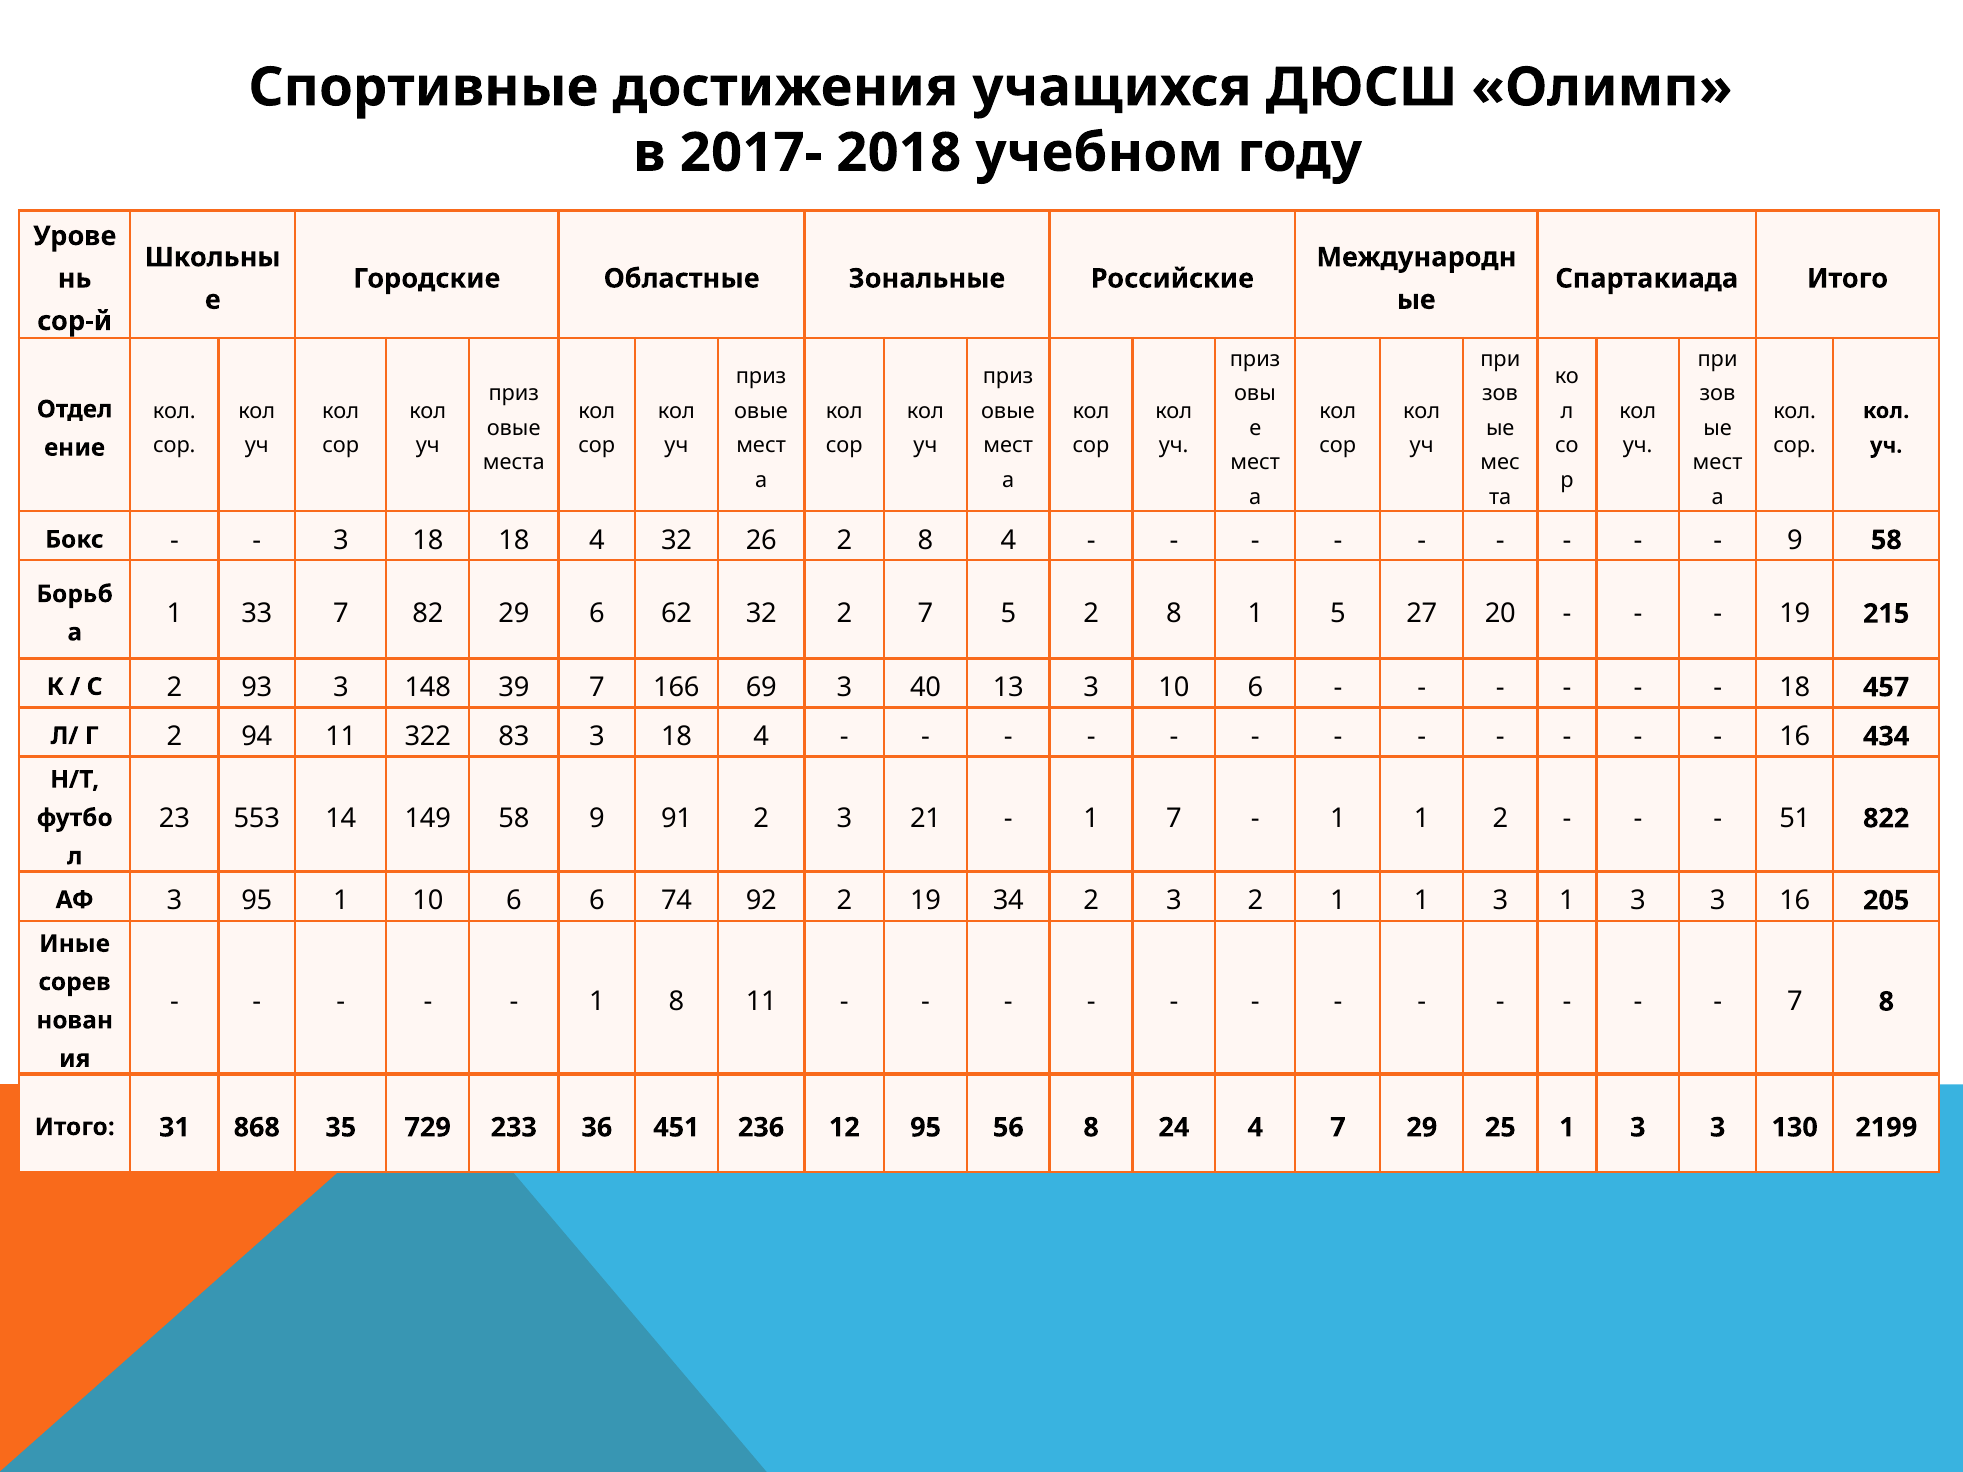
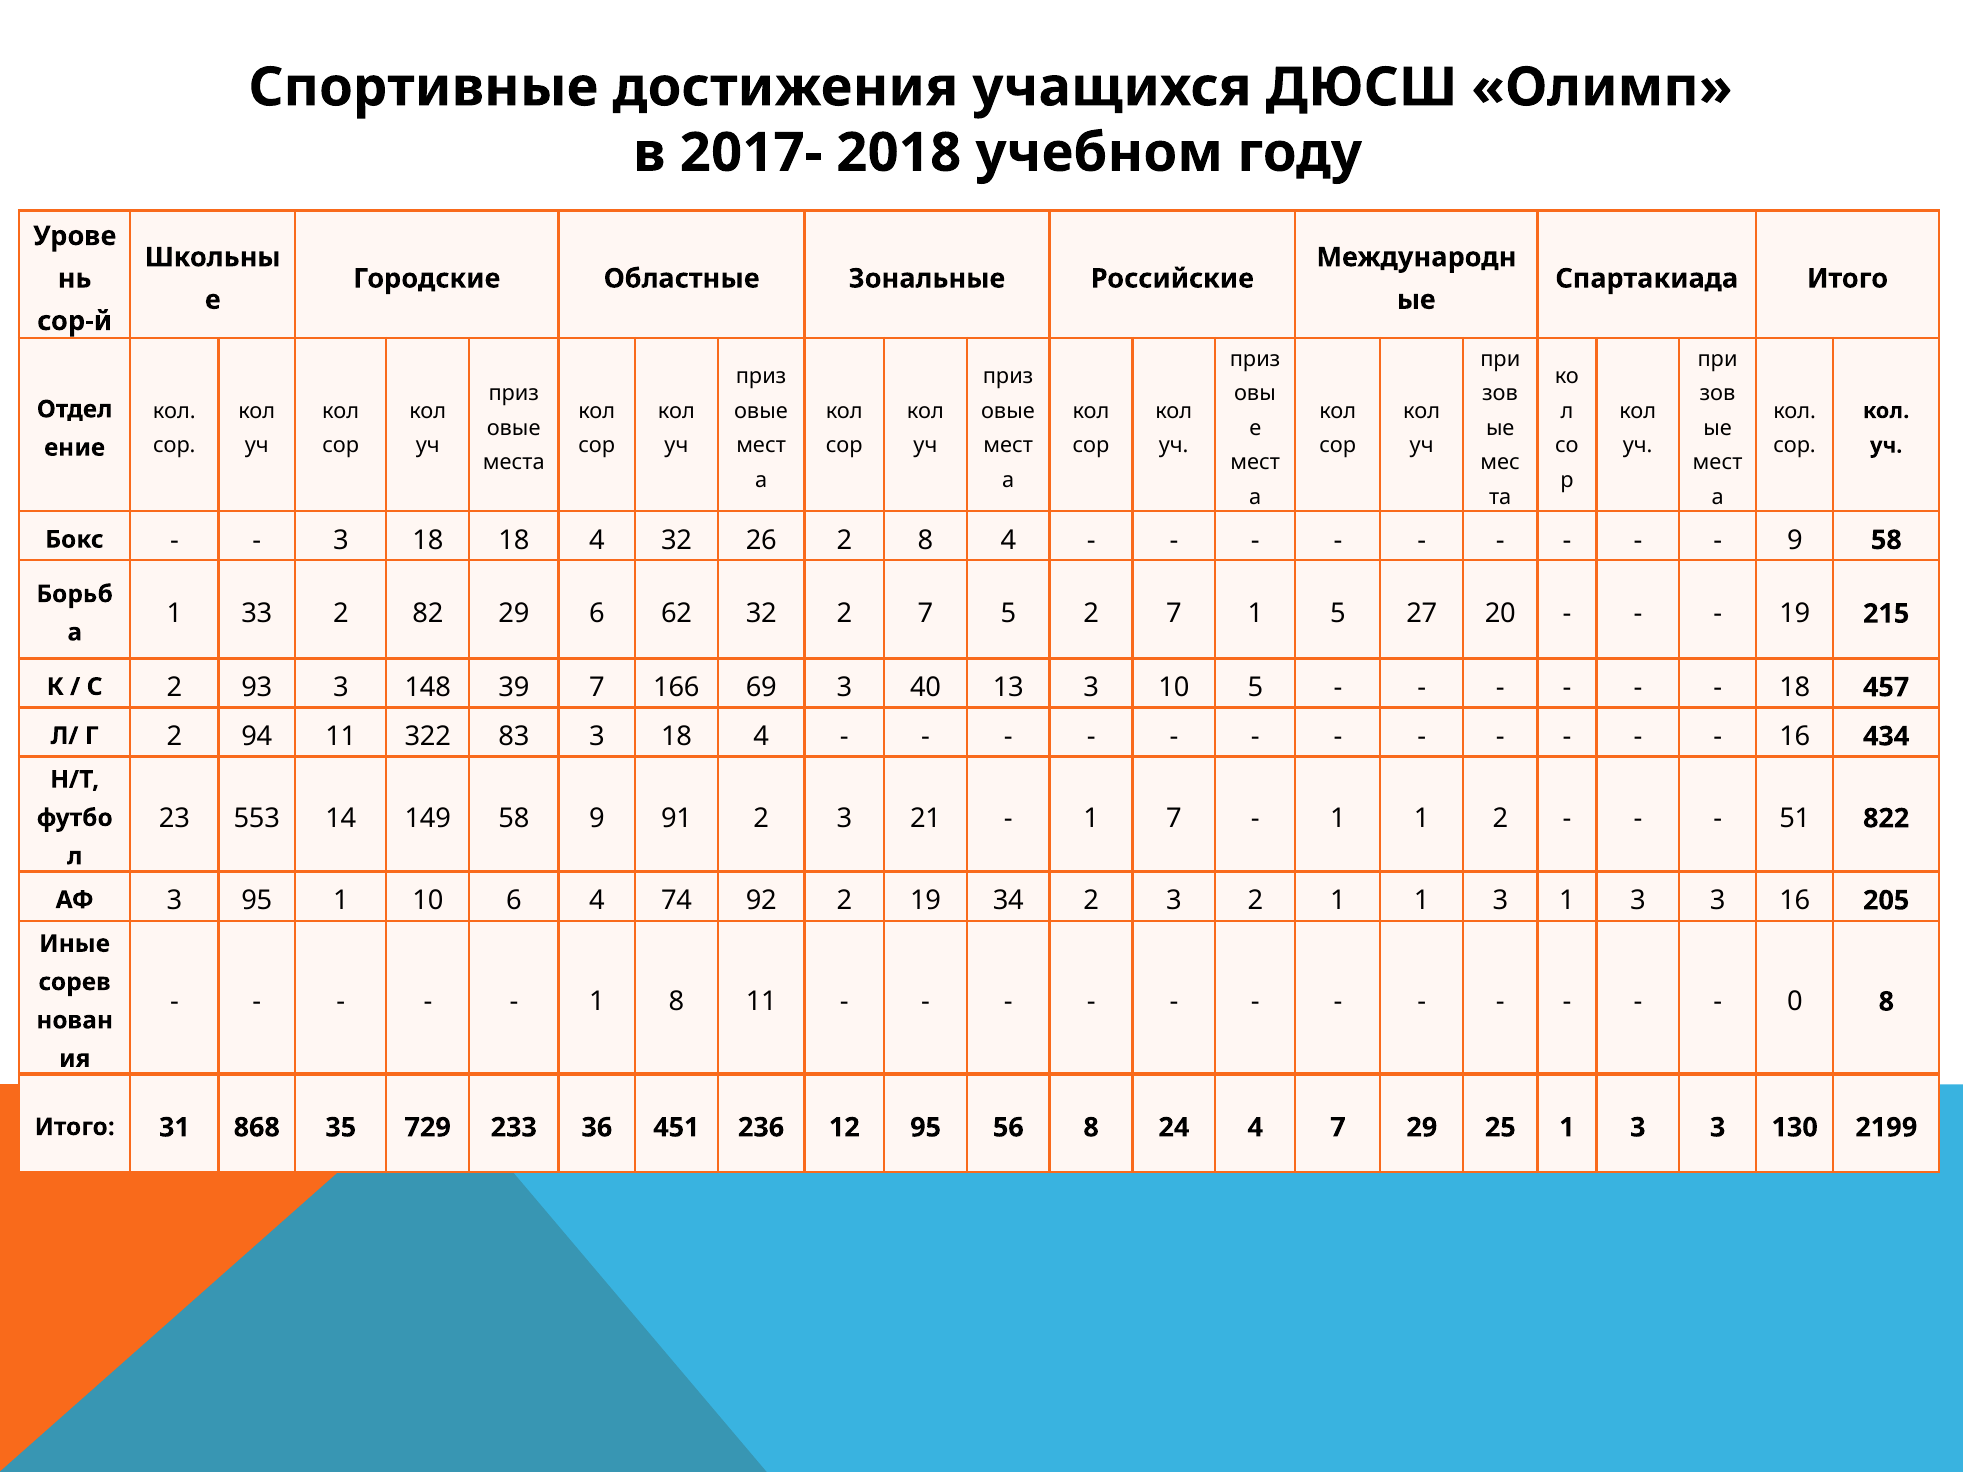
33 7: 7 -> 2
5 2 8: 8 -> 7
3 10 6: 6 -> 5
6 6: 6 -> 4
7 at (1795, 1002): 7 -> 0
